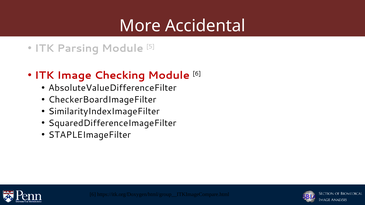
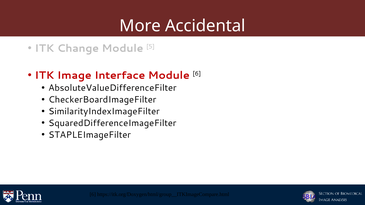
Parsing: Parsing -> Change
Checking: Checking -> Interface
